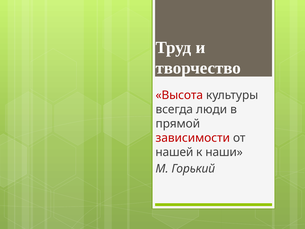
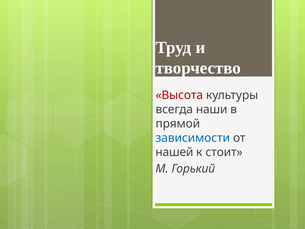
люди: люди -> наши
зависимости colour: red -> blue
наши: наши -> стоит
